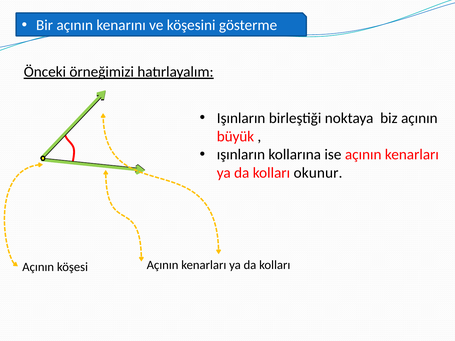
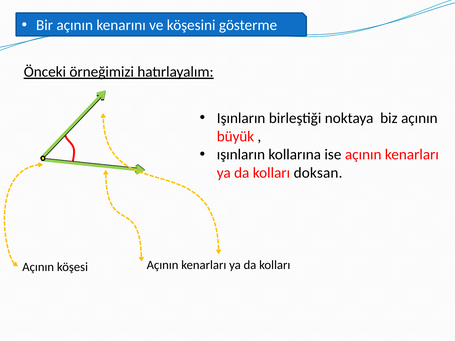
okunur: okunur -> doksan
